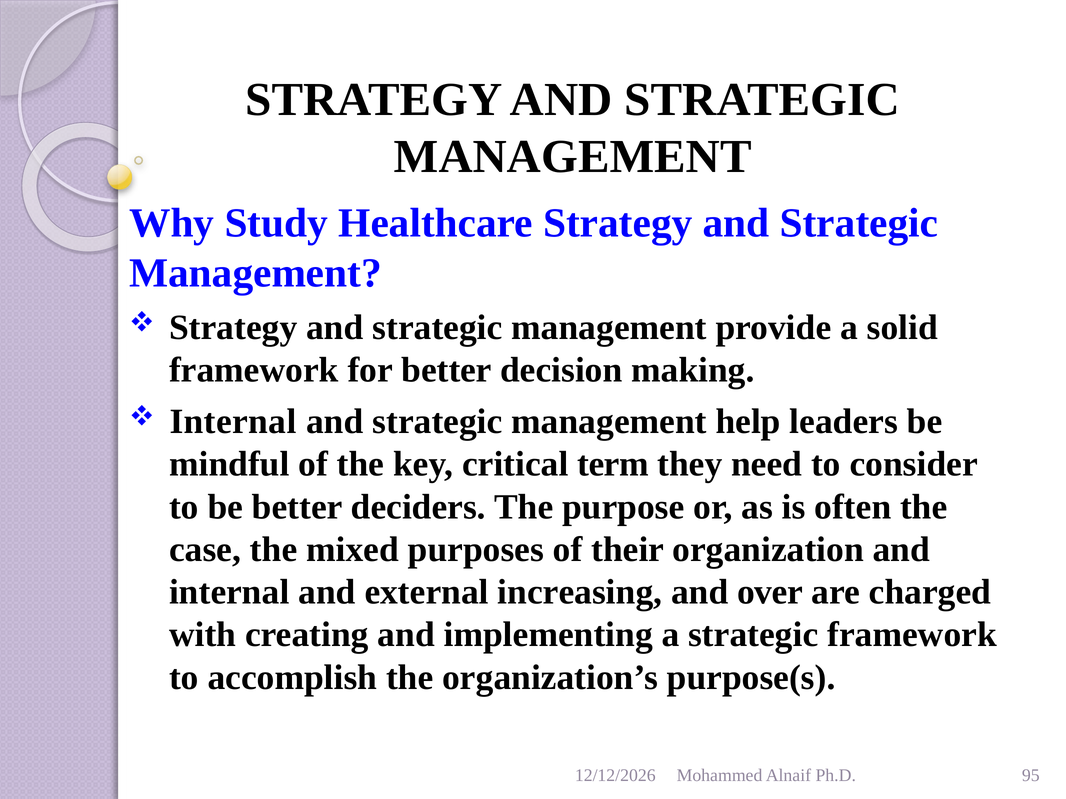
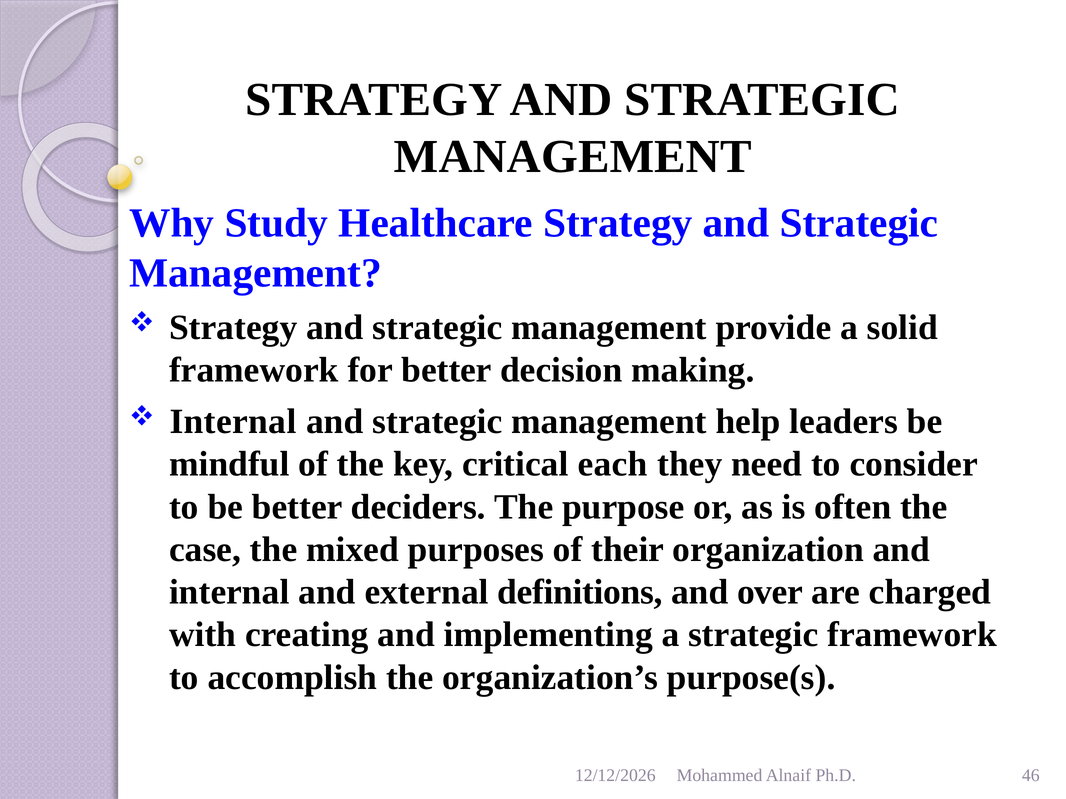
term: term -> each
increasing: increasing -> definitions
95: 95 -> 46
